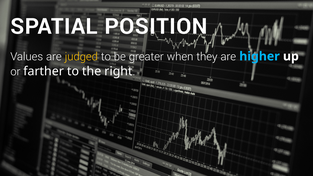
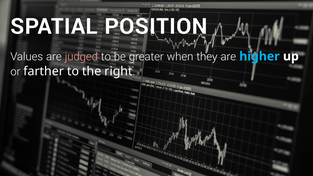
judged colour: yellow -> pink
